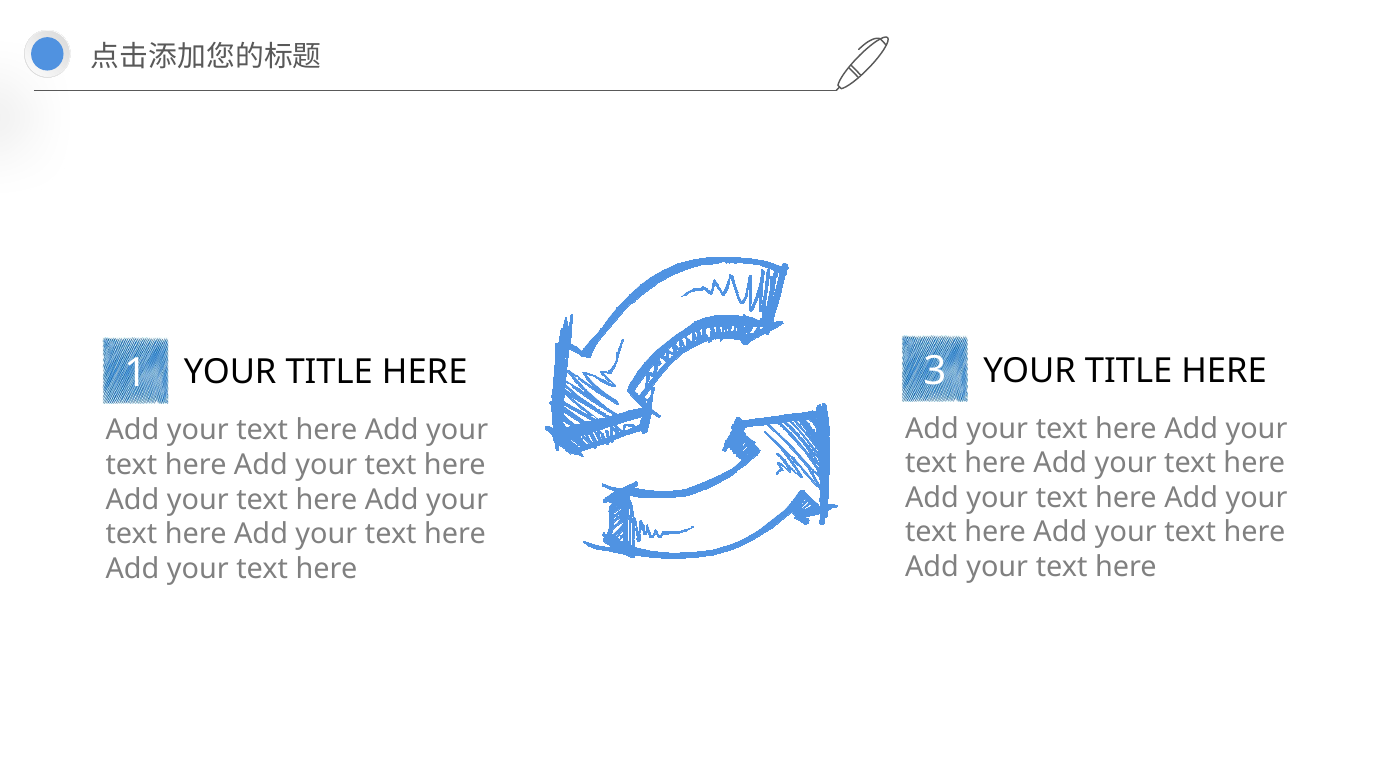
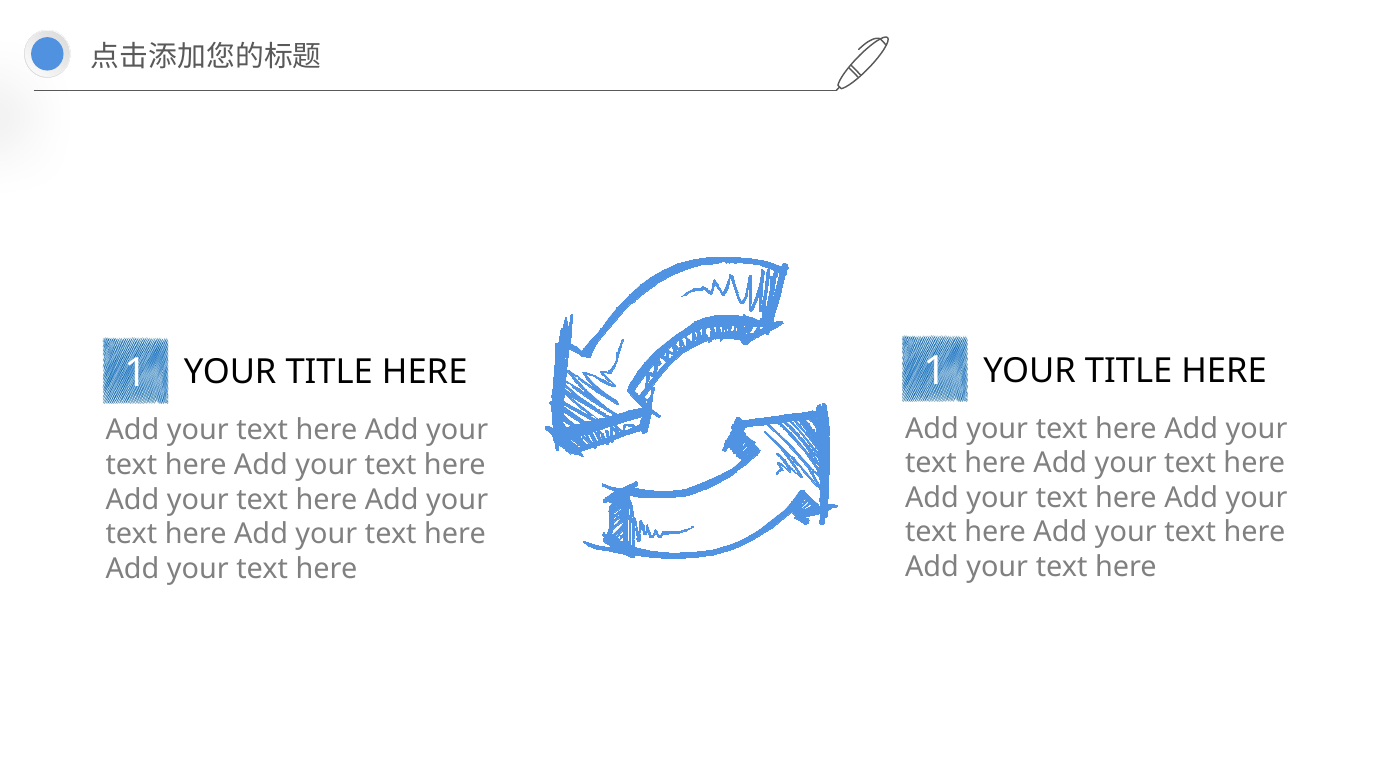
HERE 3: 3 -> 1
